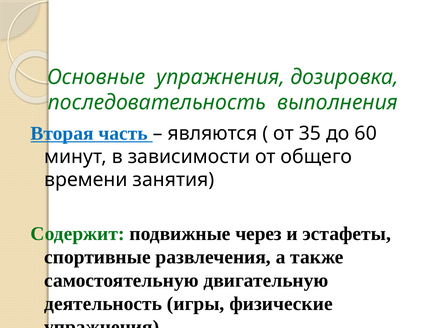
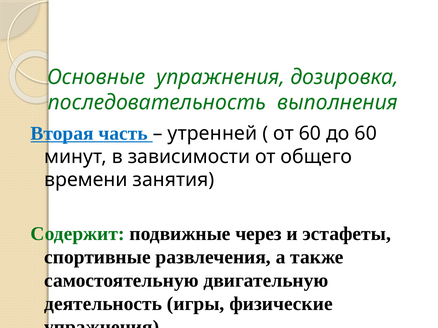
являются: являются -> утренней
от 35: 35 -> 60
